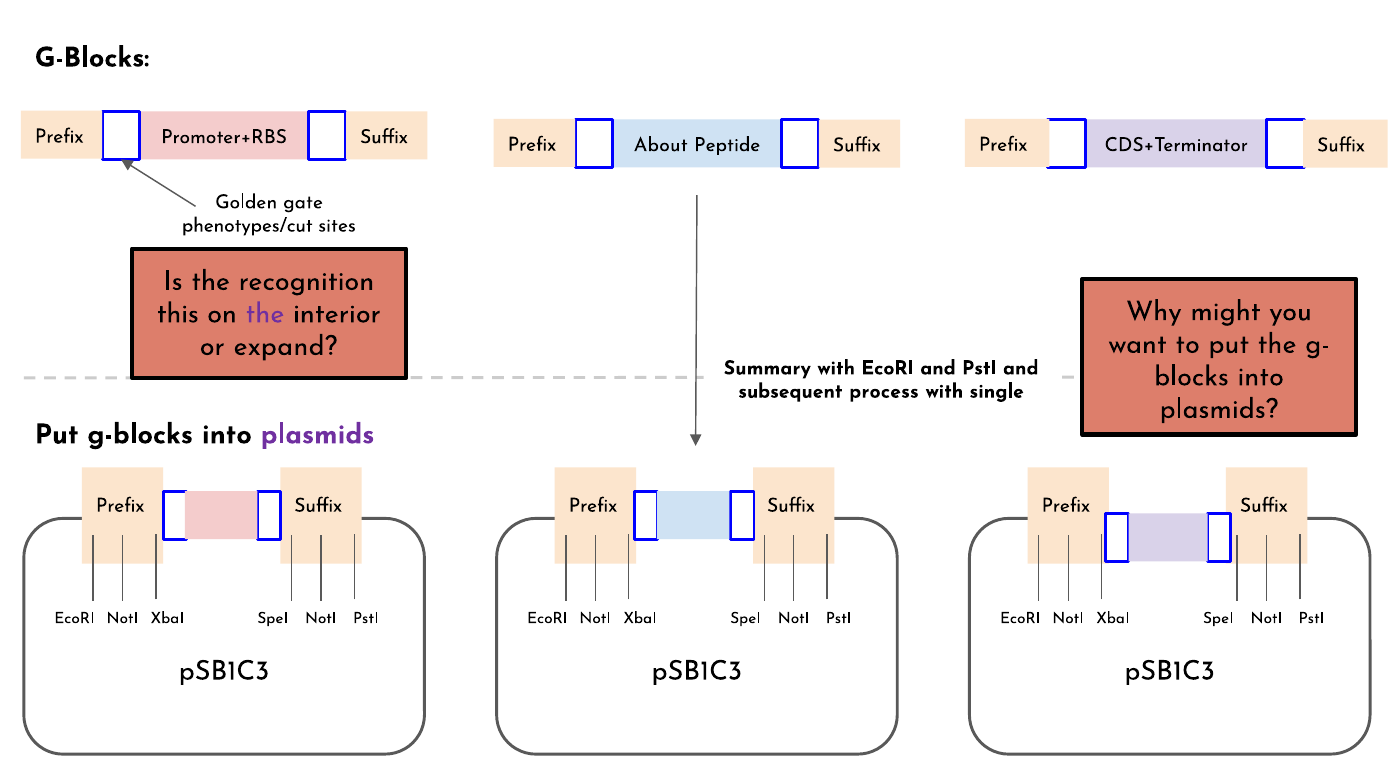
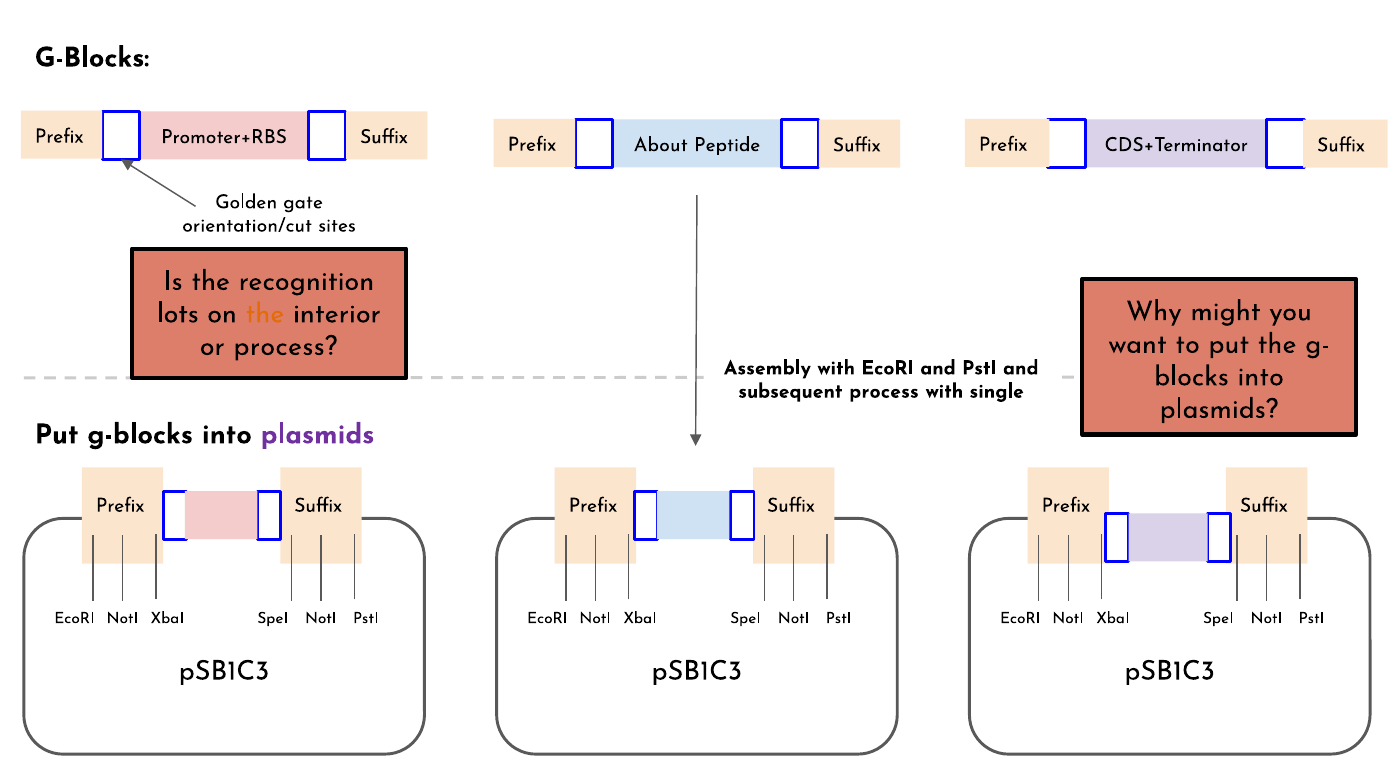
phenotypes/cut: phenotypes/cut -> orientation/cut
this: this -> lots
the at (265, 313) colour: purple -> orange
or expand: expand -> process
Summary: Summary -> Assembly
